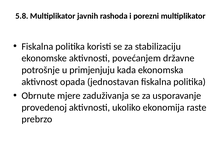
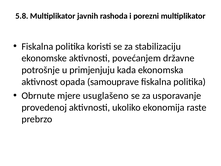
jednostavan: jednostavan -> samouprave
zaduživanja: zaduživanja -> usuglašeno
